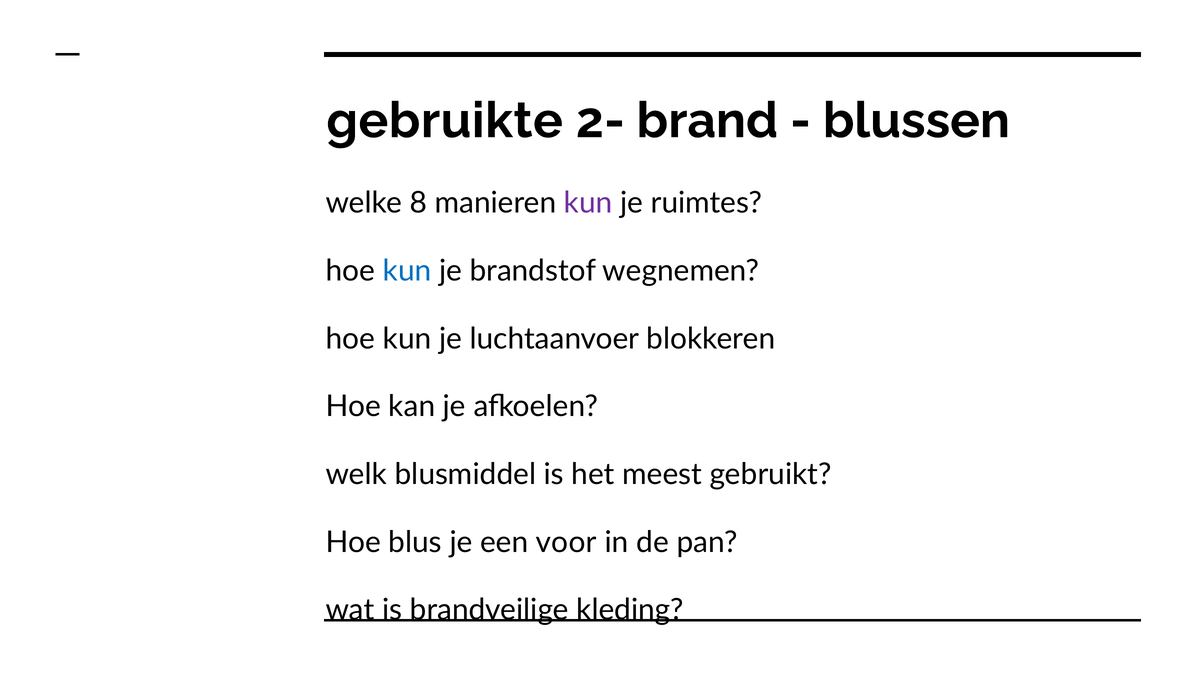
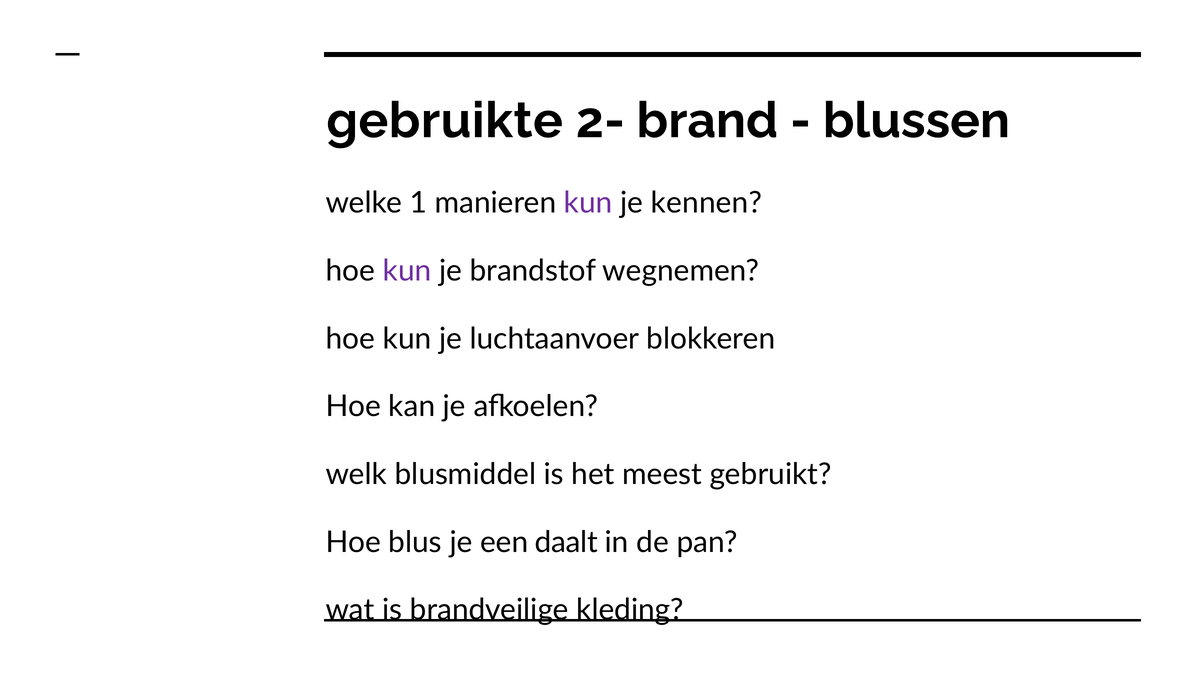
8: 8 -> 1
ruimtes: ruimtes -> kennen
kun at (407, 271) colour: blue -> purple
voor: voor -> daalt
